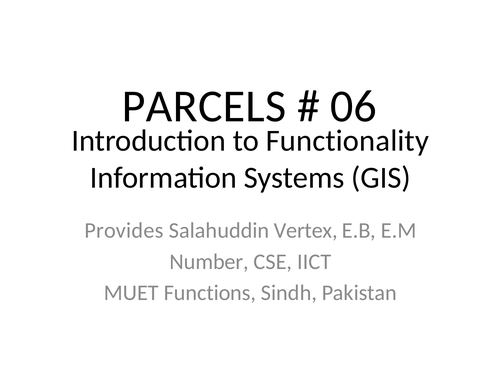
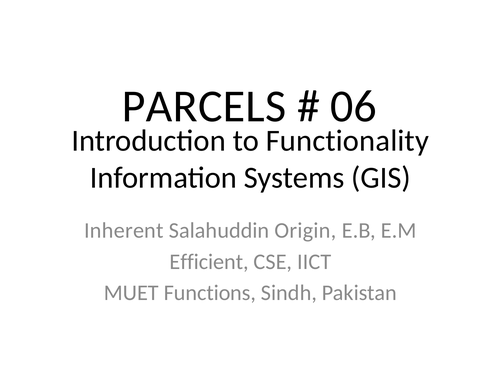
Provides: Provides -> Inherent
Vertex: Vertex -> Origin
Number: Number -> Efficient
